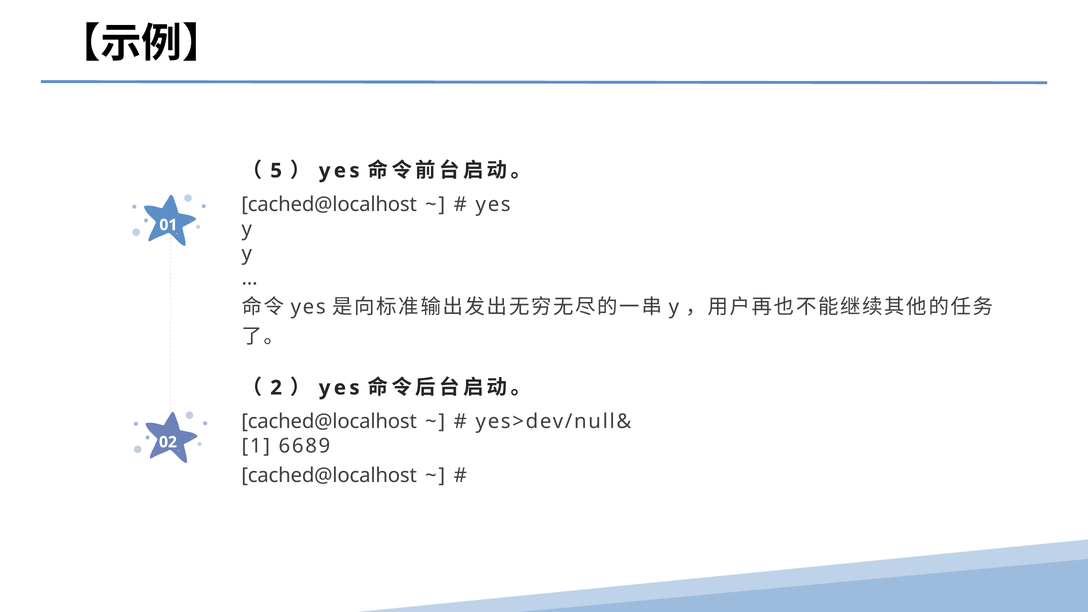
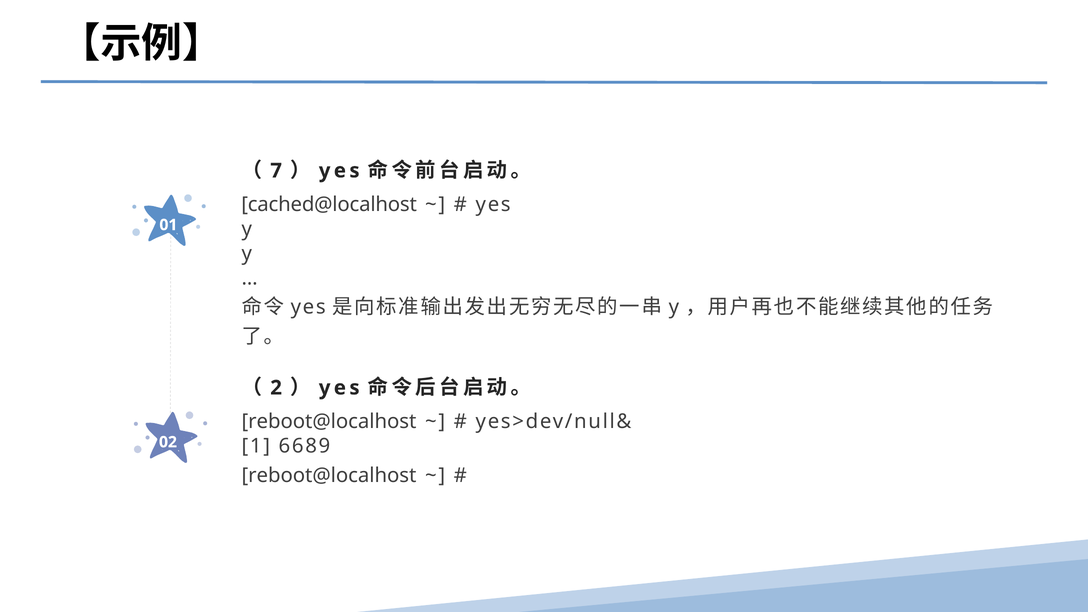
5: 5 -> 7
cached@localhost at (329, 422): cached@localhost -> reboot@localhost
cached@localhost at (329, 475): cached@localhost -> reboot@localhost
